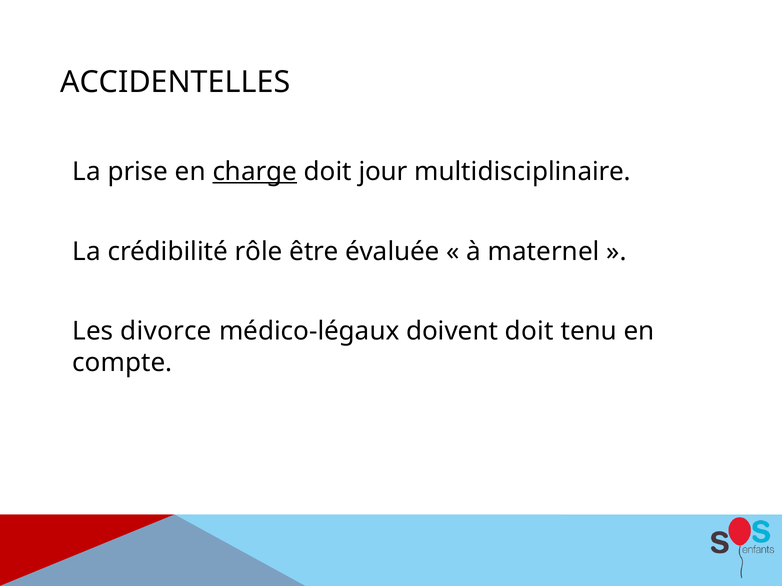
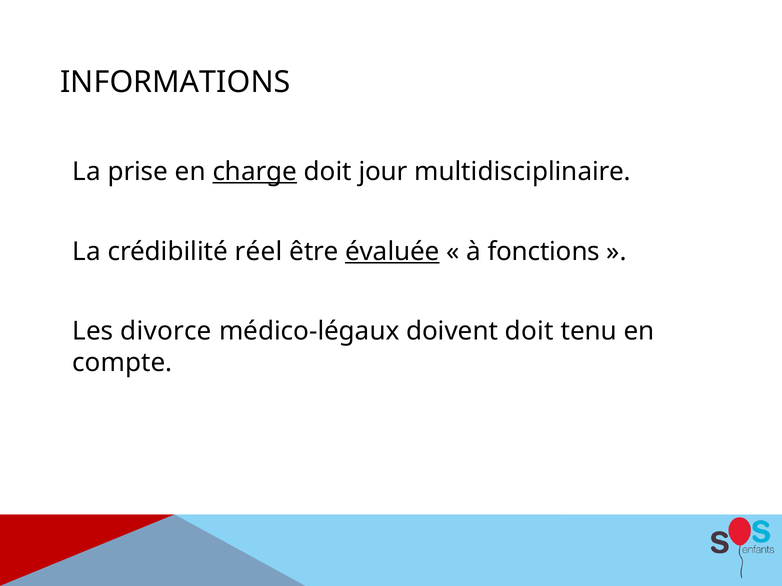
ACCIDENTELLES: ACCIDENTELLES -> INFORMATIONS
rôle: rôle -> réel
évaluée underline: none -> present
maternel: maternel -> fonctions
